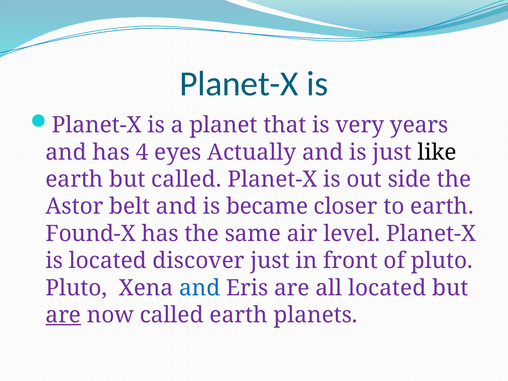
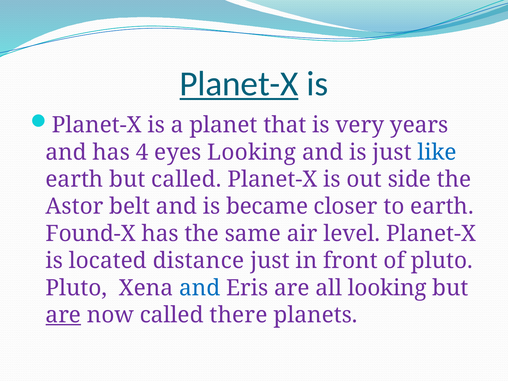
Planet-X at (239, 84) underline: none -> present
eyes Actually: Actually -> Looking
like colour: black -> blue
discover: discover -> distance
all located: located -> looking
called earth: earth -> there
